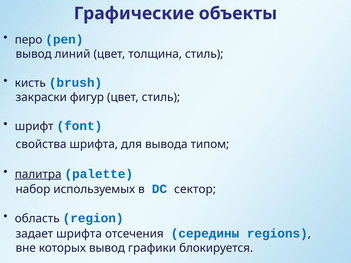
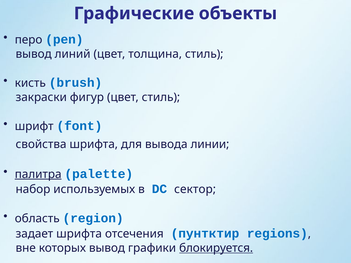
типом: типом -> линии
середины: середины -> пунтктир
блокируется underline: none -> present
